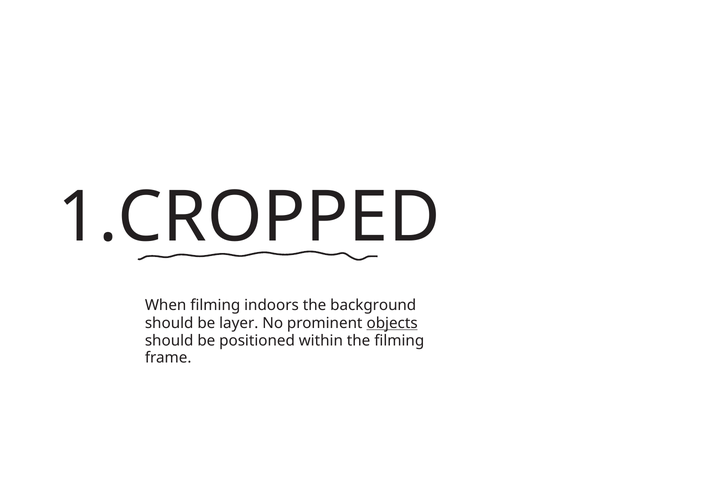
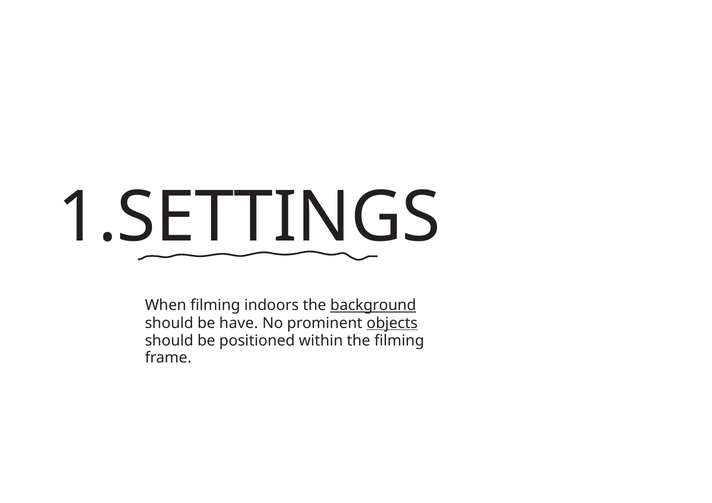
1.CROPPED: 1.CROPPED -> 1.SETTINGS
background underline: none -> present
layer: layer -> have
